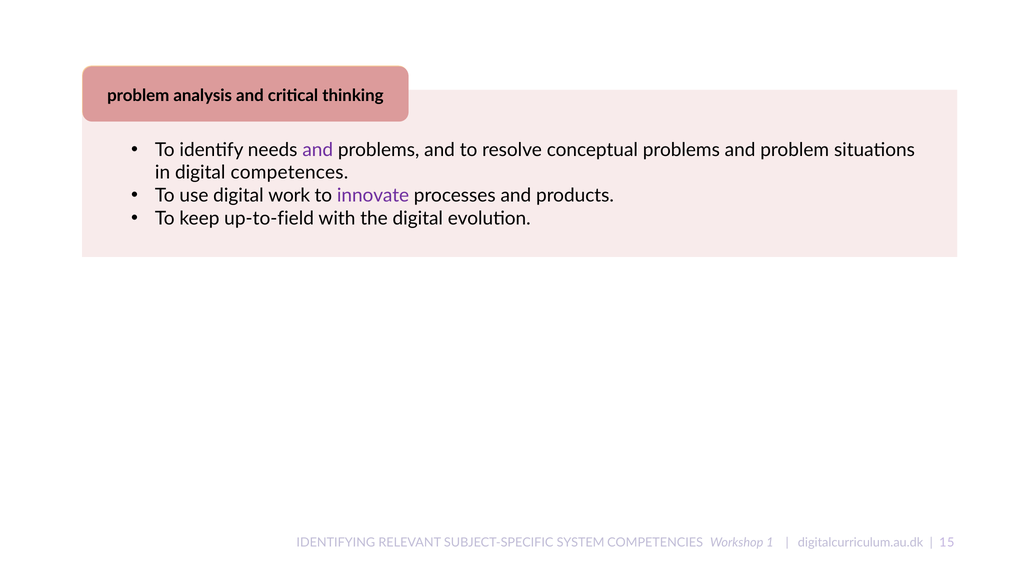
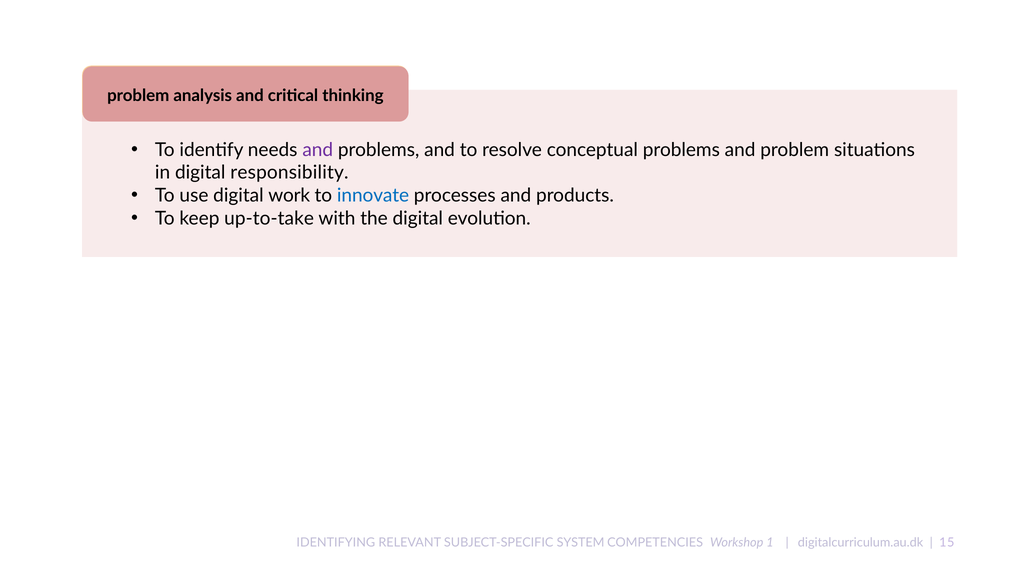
competences: competences -> responsibility
innovate colour: purple -> blue
up-to-field: up-to-field -> up-to-take
